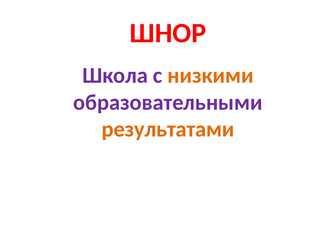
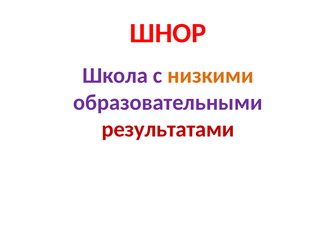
результатами colour: orange -> red
